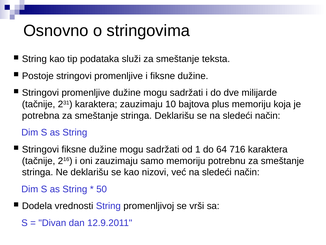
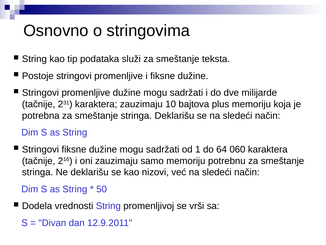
716: 716 -> 060
